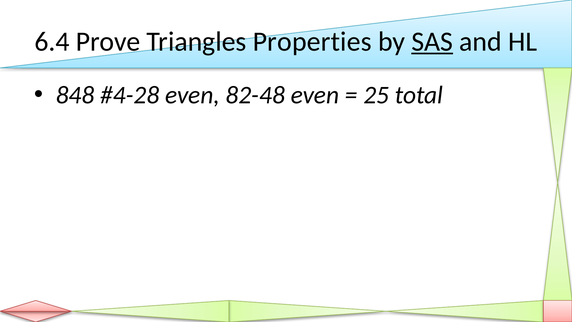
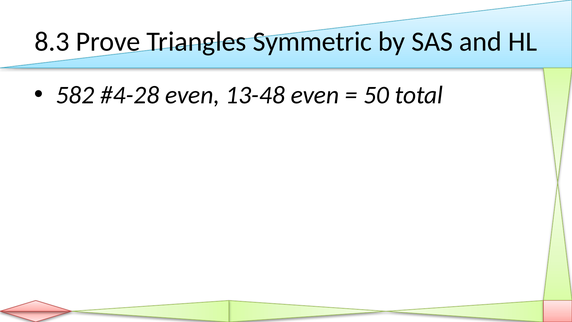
6.4: 6.4 -> 8.3
Properties: Properties -> Symmetric
SAS underline: present -> none
848: 848 -> 582
82-48: 82-48 -> 13-48
25: 25 -> 50
